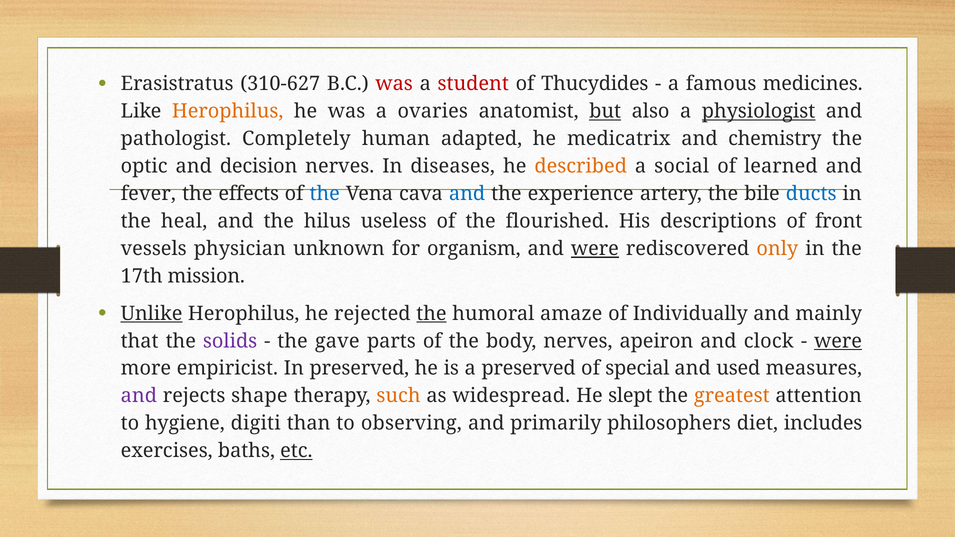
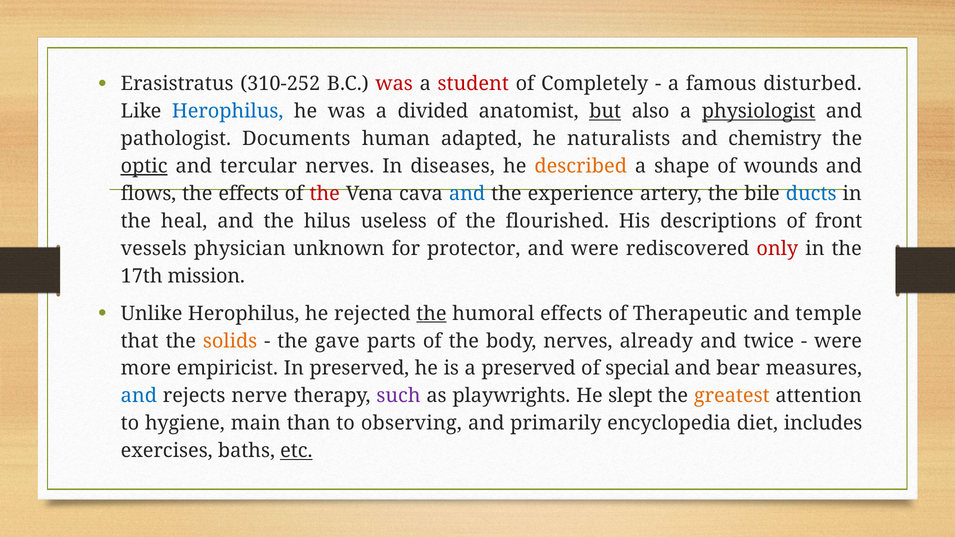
310-627: 310-627 -> 310-252
Thucydides: Thucydides -> Completely
medicines: medicines -> disturbed
Herophilus at (228, 111) colour: orange -> blue
ovaries: ovaries -> divided
Completely: Completely -> Documents
medicatrix: medicatrix -> naturalists
optic underline: none -> present
decision: decision -> tercular
social: social -> shape
learned: learned -> wounds
fever: fever -> flows
the at (325, 194) colour: blue -> red
organism: organism -> protector
were at (595, 249) underline: present -> none
only colour: orange -> red
Unlike underline: present -> none
humoral amaze: amaze -> effects
Individually: Individually -> Therapeutic
mainly: mainly -> temple
solids colour: purple -> orange
apeiron: apeiron -> already
clock: clock -> twice
were at (838, 341) underline: present -> none
used: used -> bear
and at (139, 396) colour: purple -> blue
shape: shape -> nerve
such colour: orange -> purple
widespread: widespread -> playwrights
digiti: digiti -> main
philosophers: philosophers -> encyclopedia
